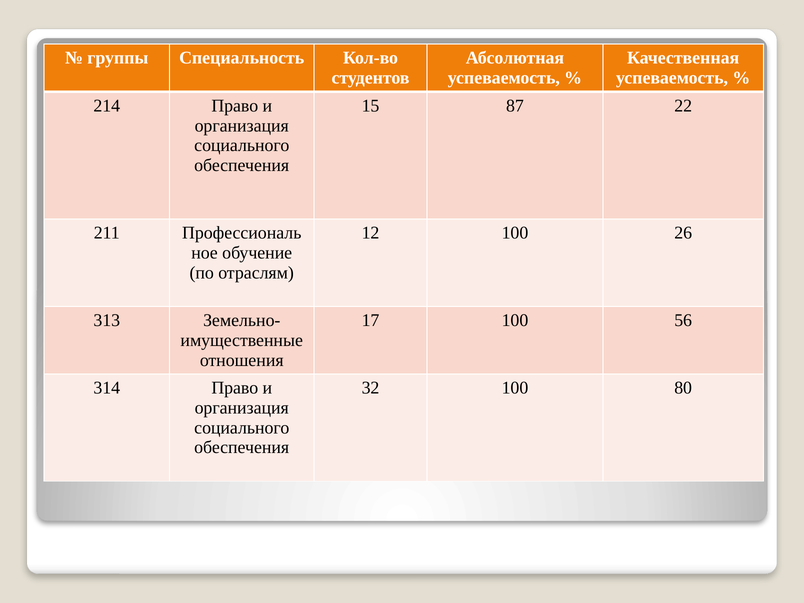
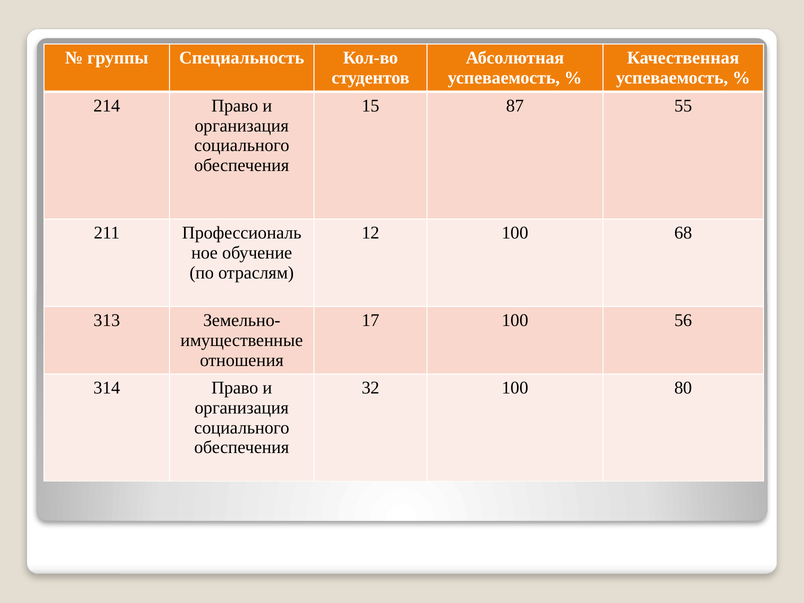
22: 22 -> 55
26: 26 -> 68
